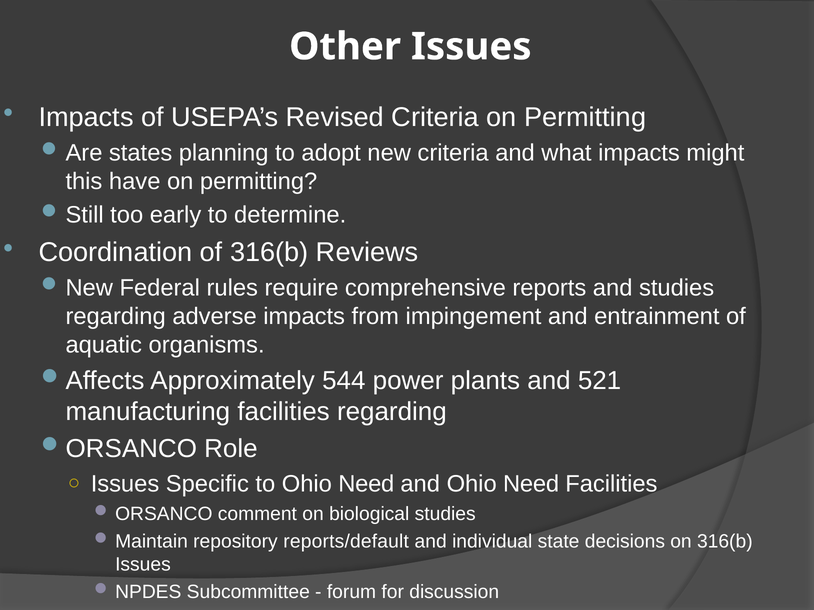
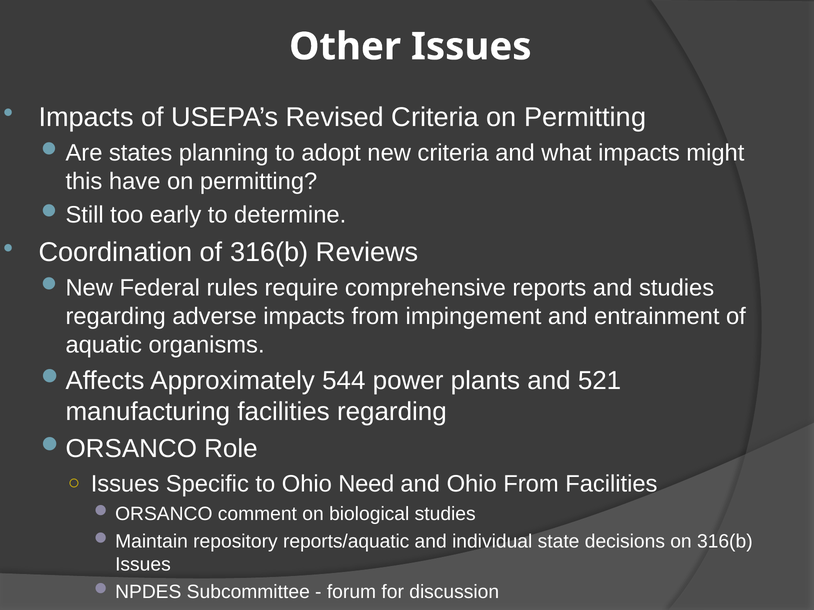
and Ohio Need: Need -> From
reports/default: reports/default -> reports/aquatic
